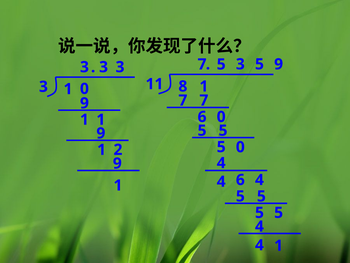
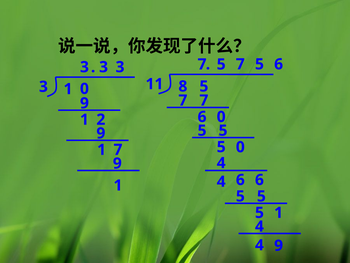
5 3: 3 -> 7
5 9: 9 -> 6
8 1: 1 -> 5
1 1: 1 -> 2
1 2: 2 -> 7
6 4: 4 -> 6
5 at (279, 212): 5 -> 1
4 1: 1 -> 9
